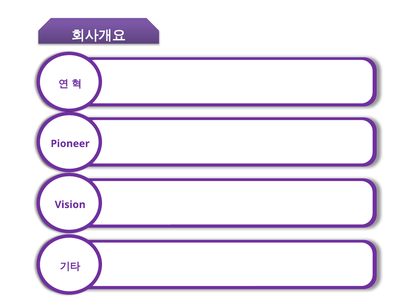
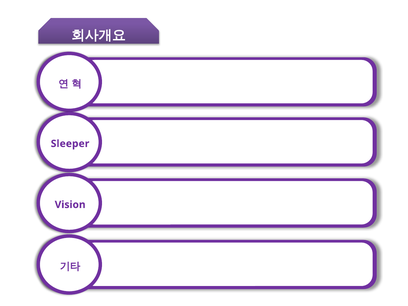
Pioneer: Pioneer -> Sleeper
